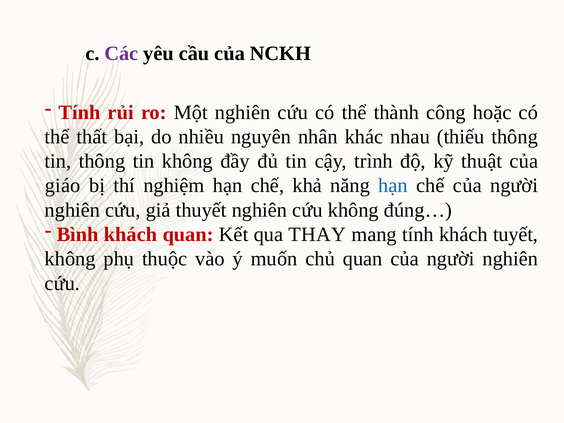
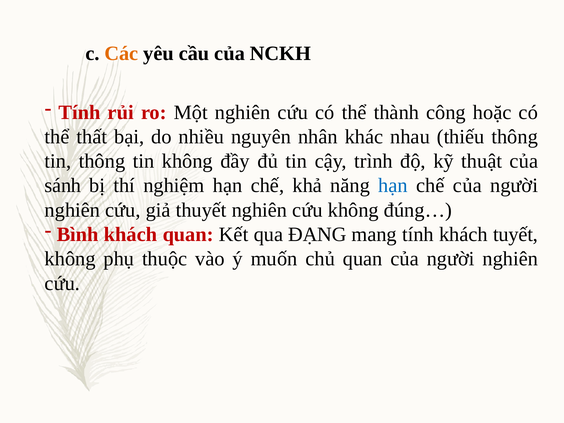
Các colour: purple -> orange
giáo: giáo -> sánh
THAY: THAY -> ĐẠNG
